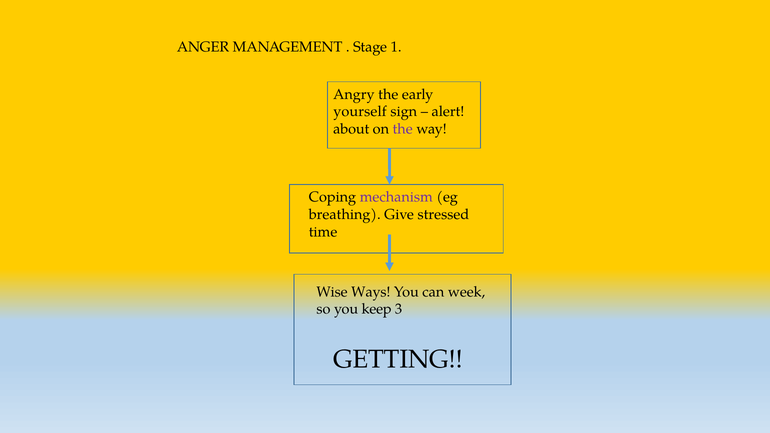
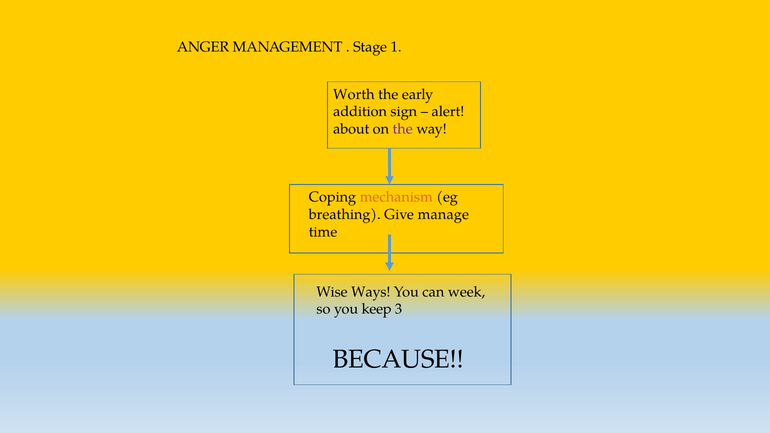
Angry: Angry -> Worth
yourself: yourself -> addition
mechanism colour: purple -> orange
stressed: stressed -> manage
GETTING: GETTING -> BECAUSE
